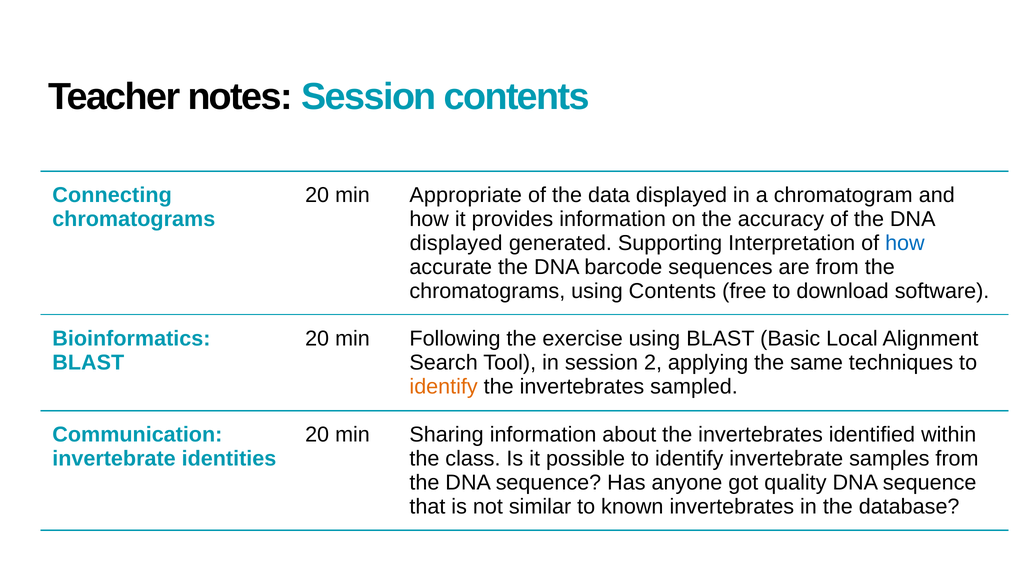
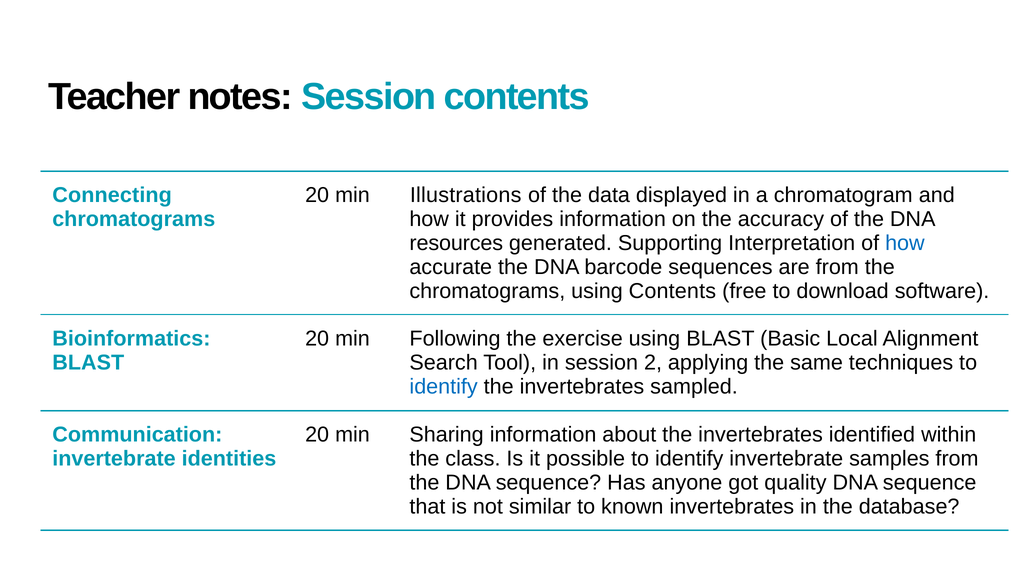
Appropriate: Appropriate -> Illustrations
displayed at (456, 244): displayed -> resources
identify at (444, 387) colour: orange -> blue
